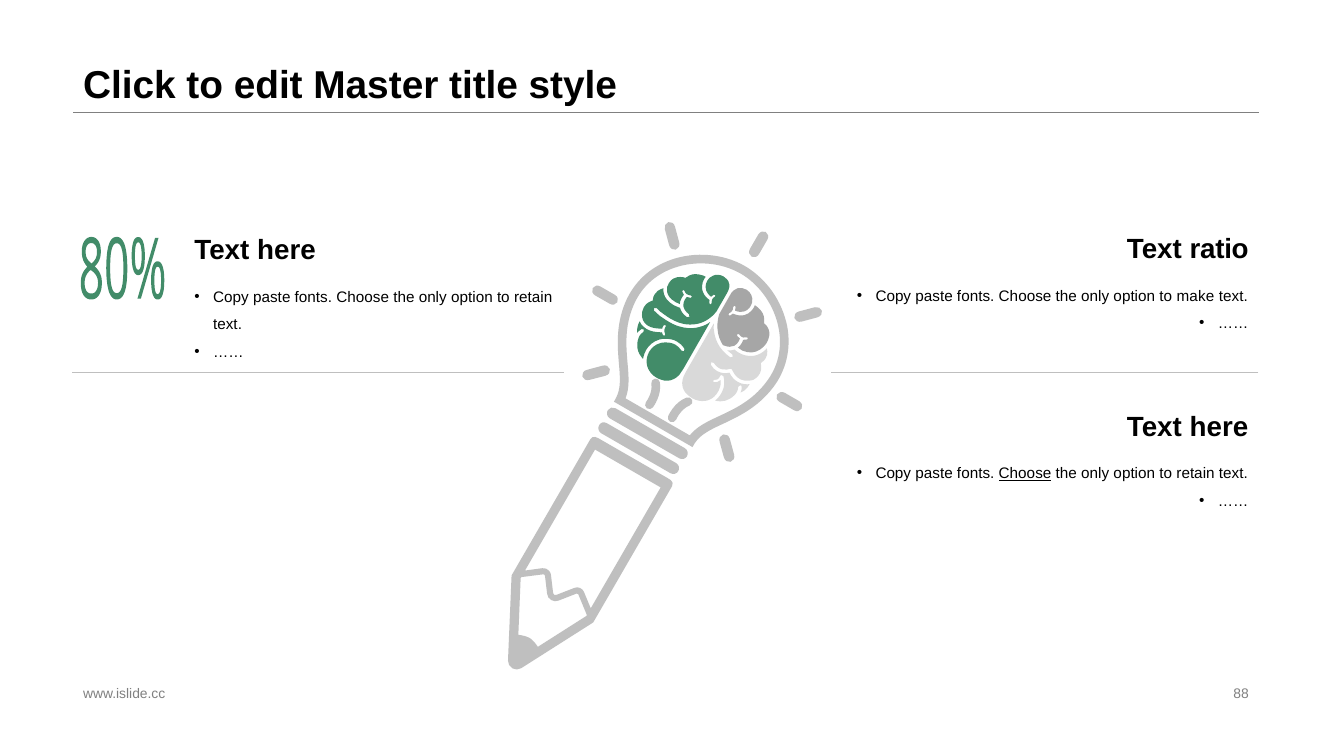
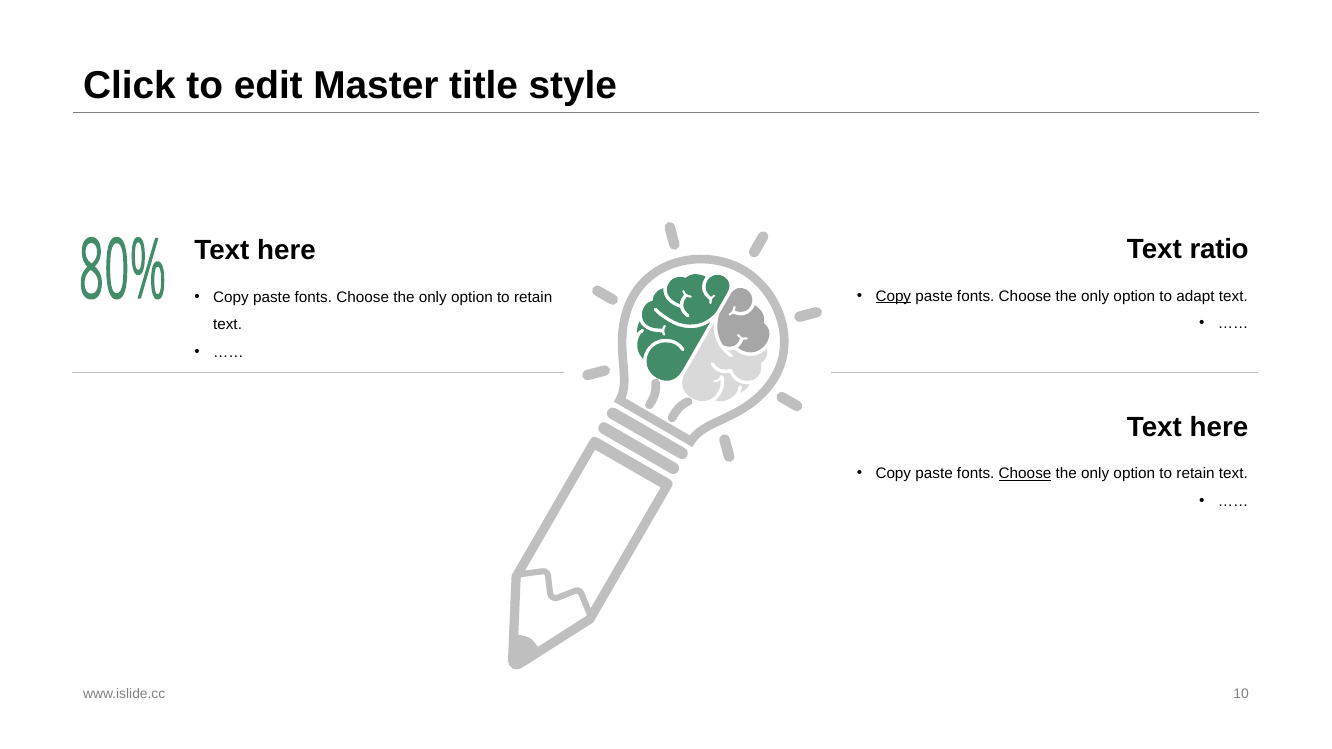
Copy at (893, 296) underline: none -> present
make: make -> adapt
88: 88 -> 10
